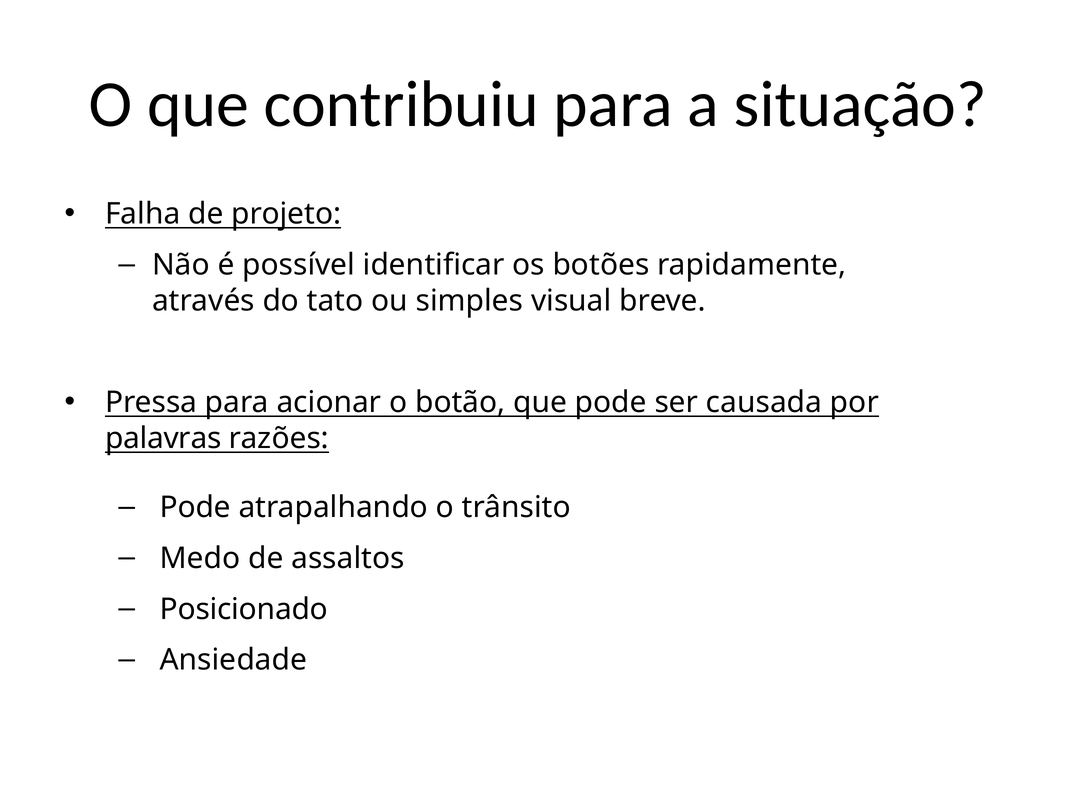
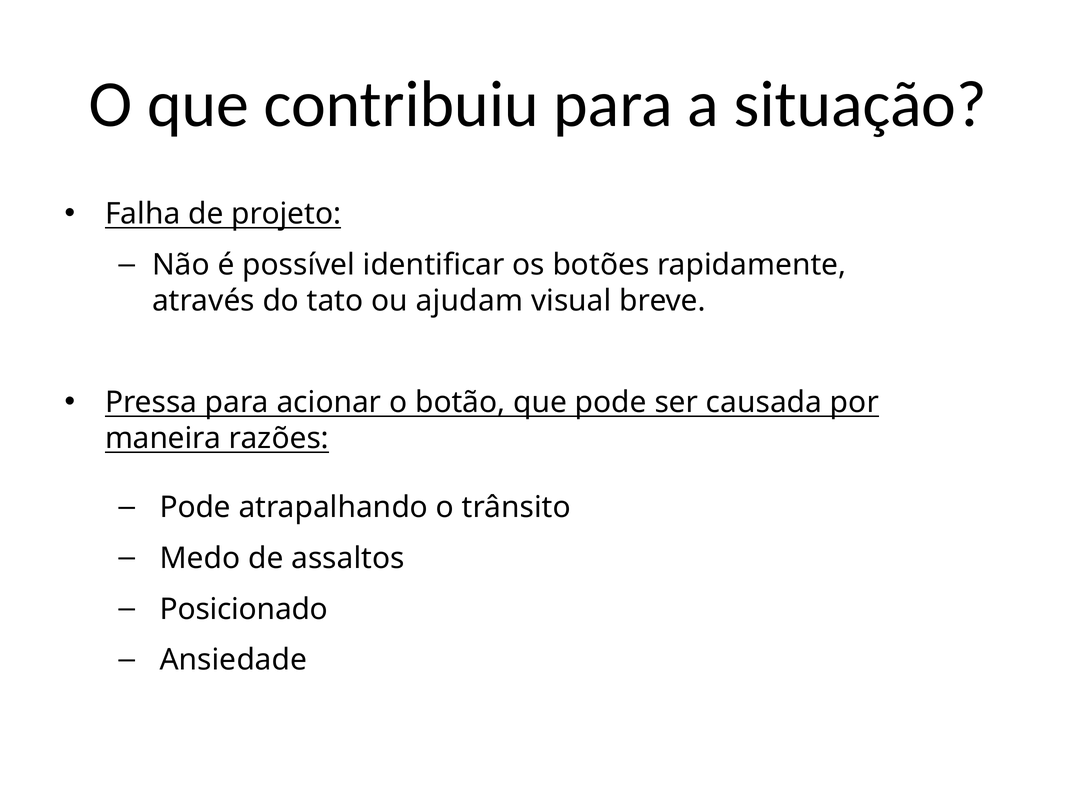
simples: simples -> ajudam
palavras: palavras -> maneira
